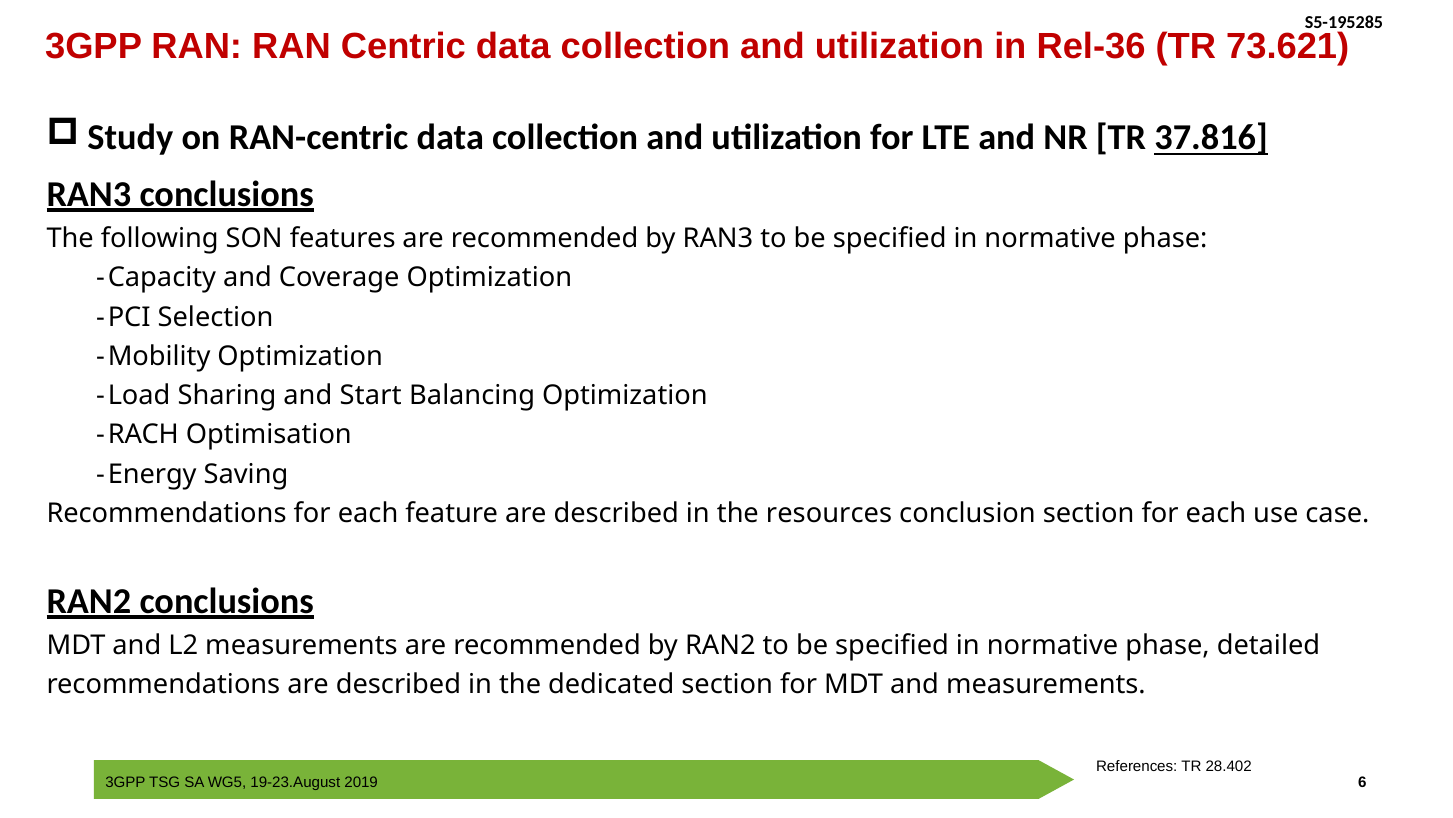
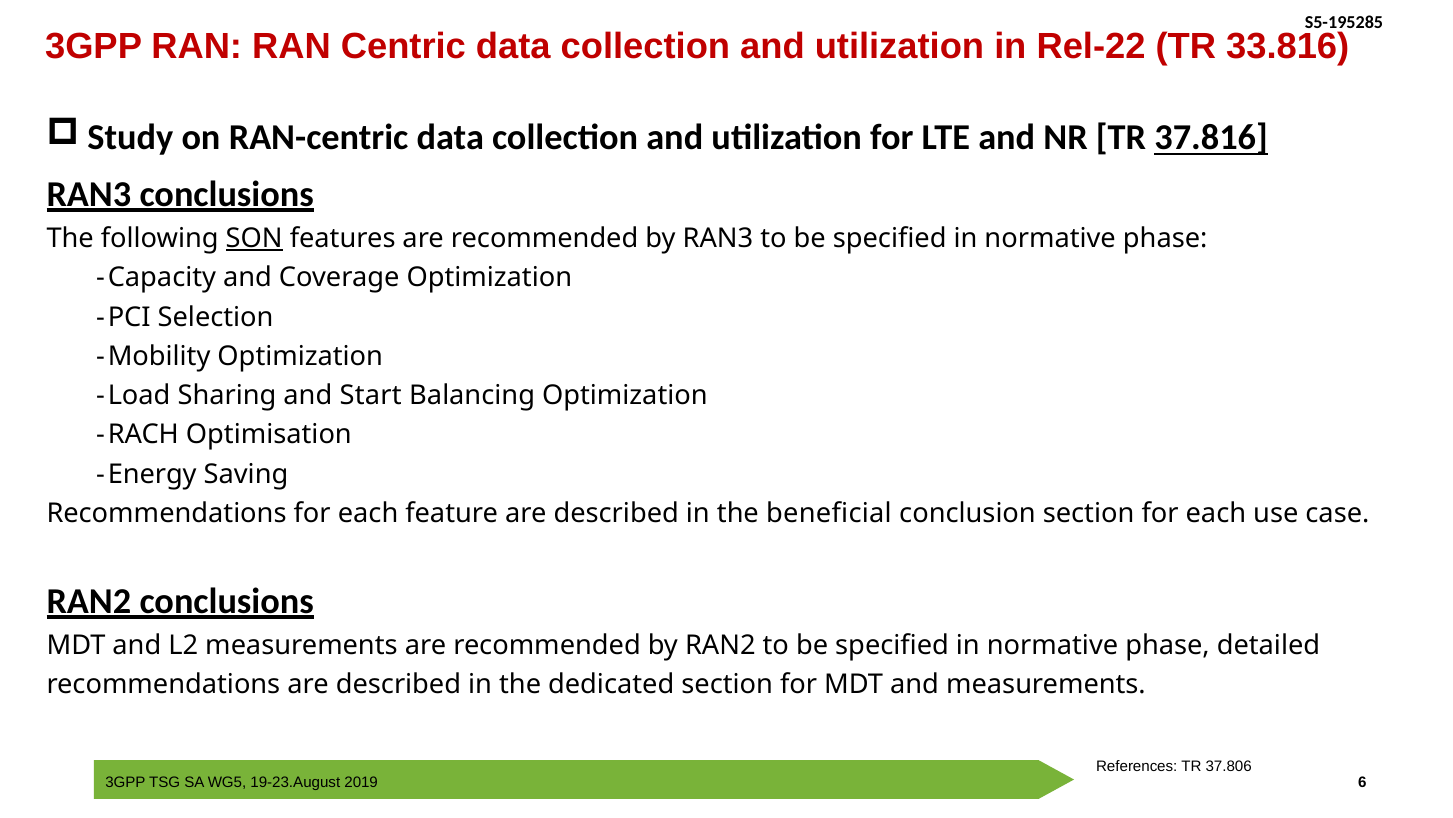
Rel-36: Rel-36 -> Rel-22
73.621: 73.621 -> 33.816
SON underline: none -> present
resources: resources -> beneficial
28.402: 28.402 -> 37.806
